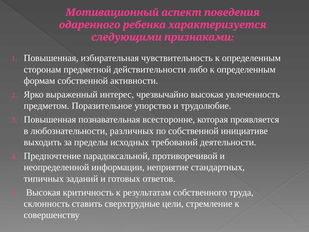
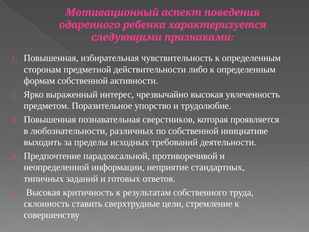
всесторонне: всесторонне -> сверстников
